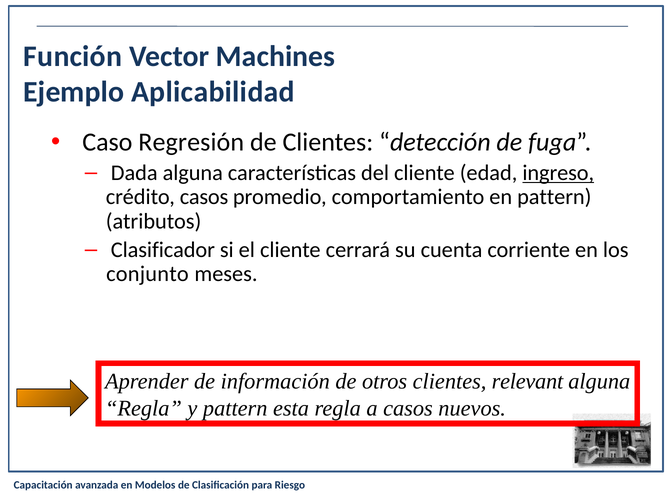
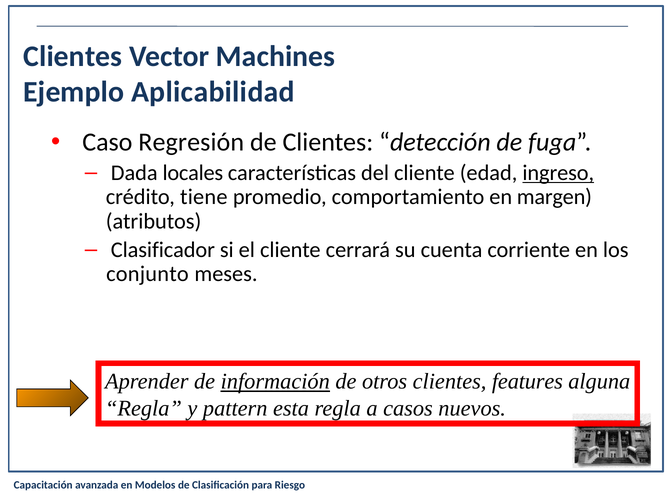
Función at (73, 56): Función -> Clientes
Dada alguna: alguna -> locales
crédito casos: casos -> tiene
en pattern: pattern -> margen
información underline: none -> present
relevant: relevant -> features
